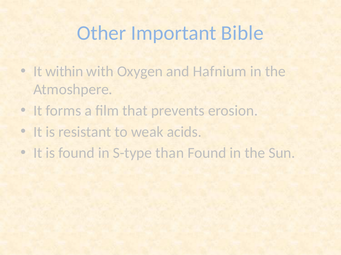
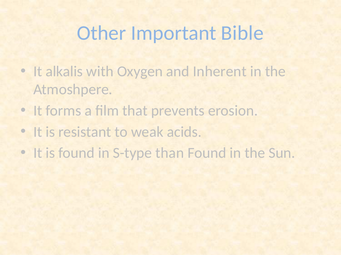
within: within -> alkalis
Hafnium: Hafnium -> Inherent
